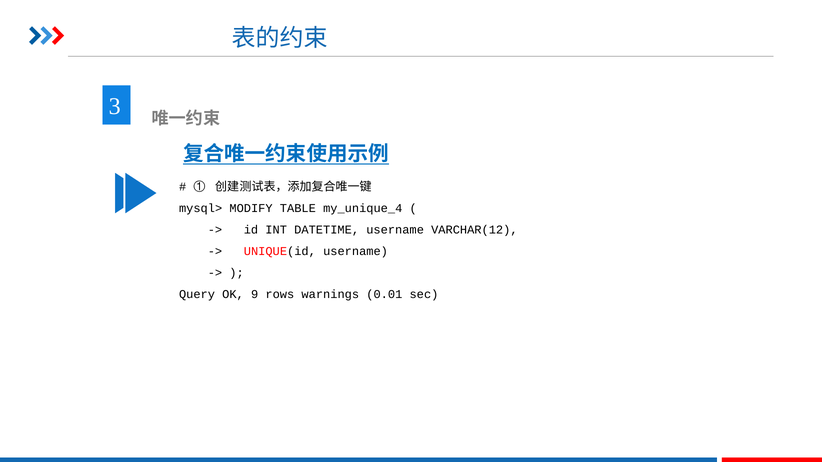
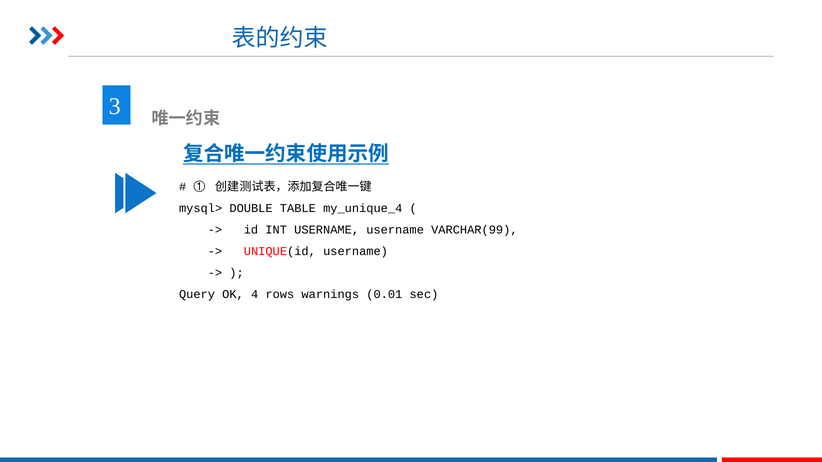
MODIFY: MODIFY -> DOUBLE
INT DATETIME: DATETIME -> USERNAME
VARCHAR(12: VARCHAR(12 -> VARCHAR(99
9: 9 -> 4
